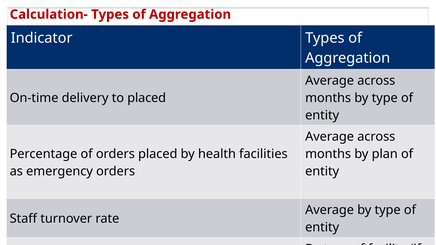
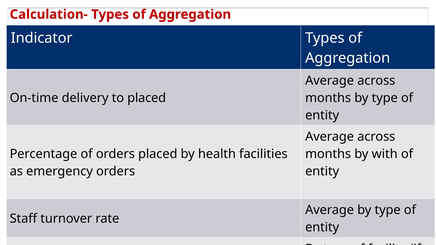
plan: plan -> with
